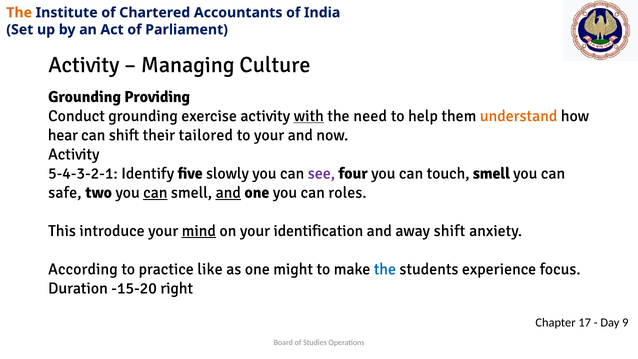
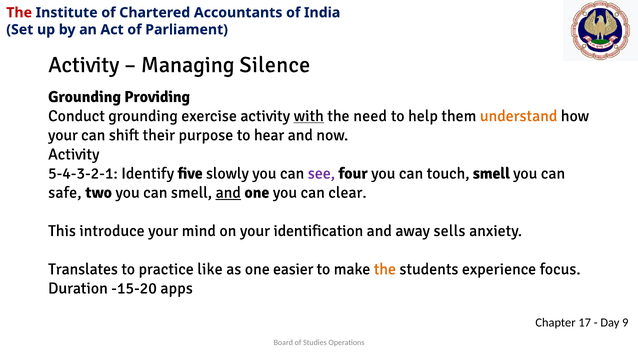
The at (19, 13) colour: orange -> red
Culture: Culture -> Silence
hear at (63, 135): hear -> your
tailored: tailored -> purpose
to your: your -> hear
can at (155, 192) underline: present -> none
roles: roles -> clear
mind underline: present -> none
away shift: shift -> sells
According: According -> Translates
might: might -> easier
the at (385, 269) colour: blue -> orange
right: right -> apps
